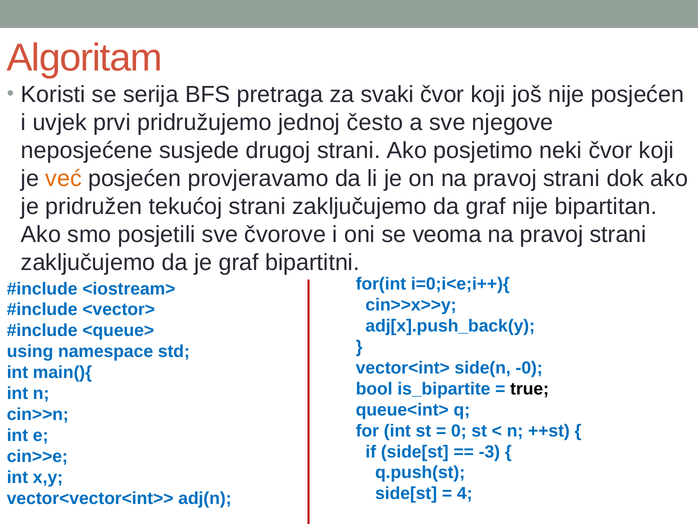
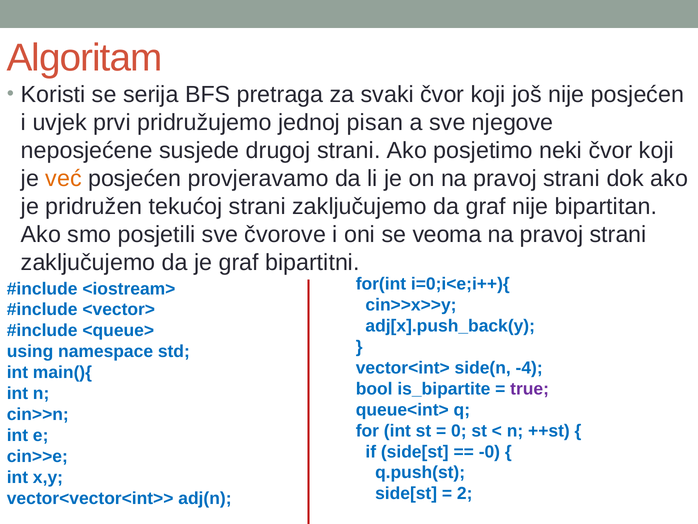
često: često -> pisan
-0: -0 -> -4
true colour: black -> purple
-3: -3 -> -0
4: 4 -> 2
